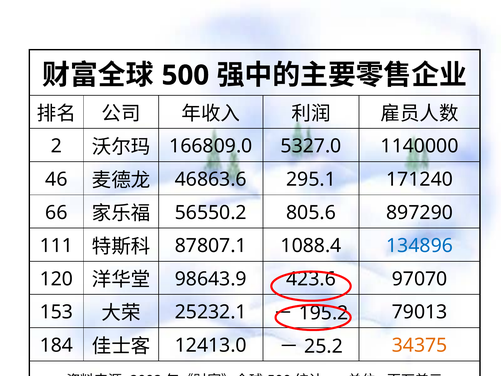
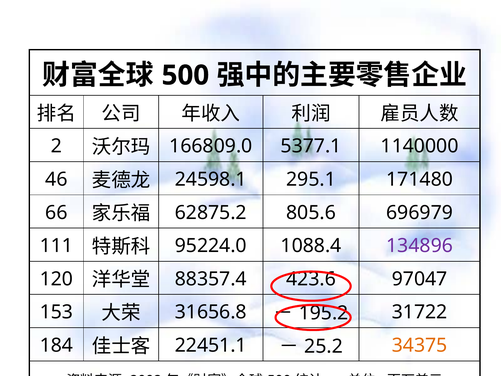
5327.0: 5327.0 -> 5377.1
46863.6: 46863.6 -> 24598.1
171240: 171240 -> 171480
56550.2: 56550.2 -> 62875.2
897290: 897290 -> 696979
87807.1: 87807.1 -> 95224.0
134896 colour: blue -> purple
98643.9: 98643.9 -> 88357.4
97070: 97070 -> 97047
25232.1: 25232.1 -> 31656.8
79013: 79013 -> 31722
12413.0: 12413.0 -> 22451.1
